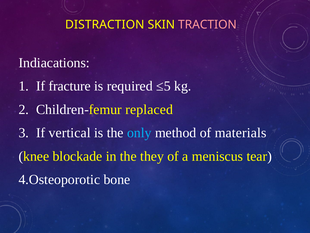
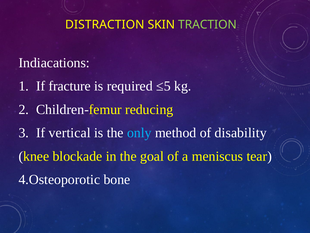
TRACTION colour: pink -> light green
replaced: replaced -> reducing
materials: materials -> disability
they: they -> goal
